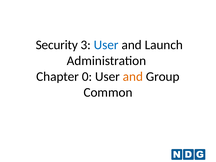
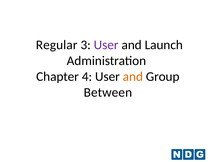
Security: Security -> Regular
User at (106, 45) colour: blue -> purple
0: 0 -> 4
Common: Common -> Between
